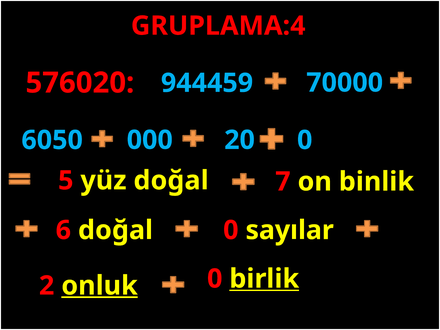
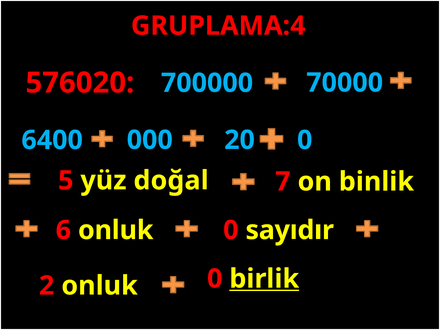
944459: 944459 -> 700000
6050: 6050 -> 6400
6 doğal: doğal -> onluk
sayılar: sayılar -> sayıdır
onluk at (100, 286) underline: present -> none
